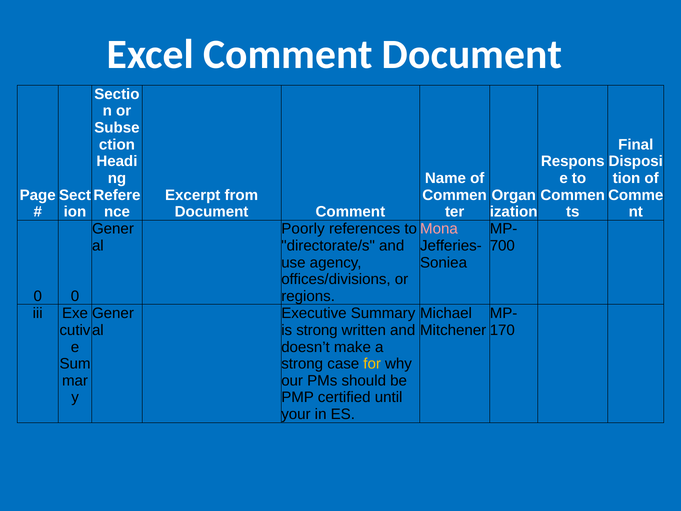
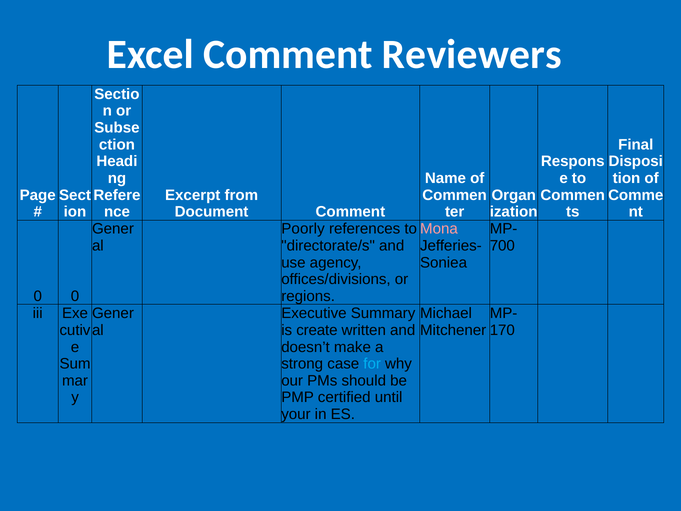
Comment Document: Document -> Reviewers
is strong: strong -> create
for colour: yellow -> light blue
